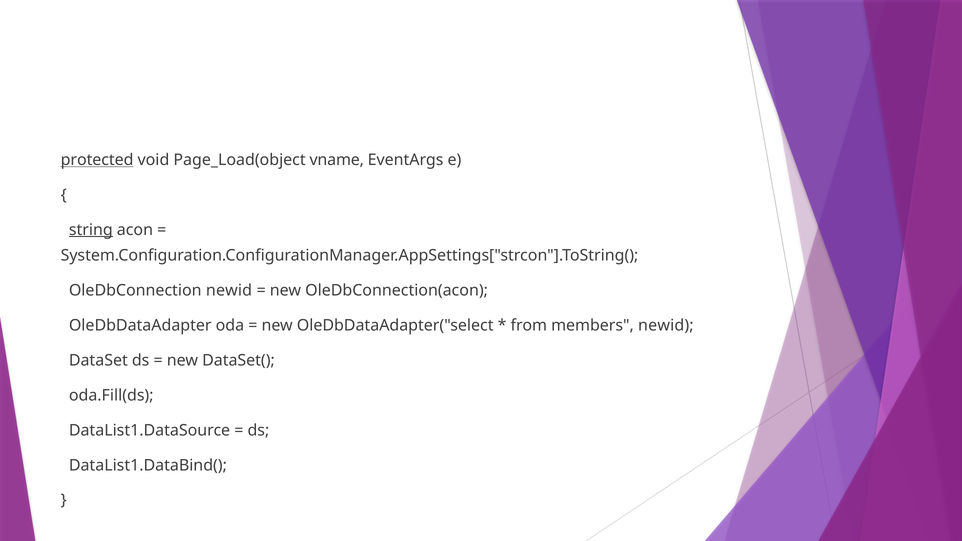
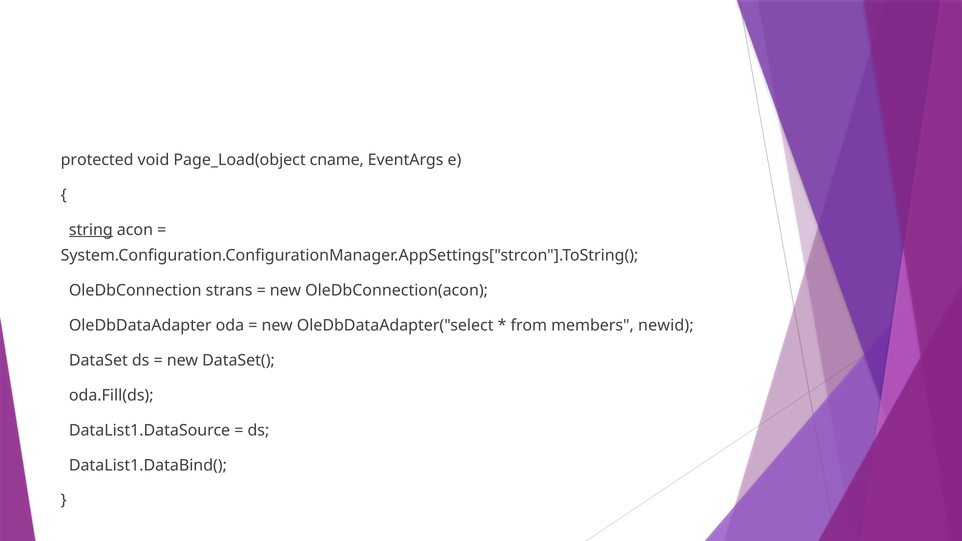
protected underline: present -> none
vname: vname -> cname
OleDbConnection newid: newid -> strans
